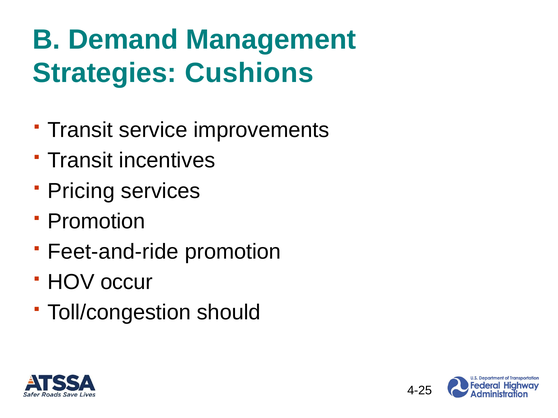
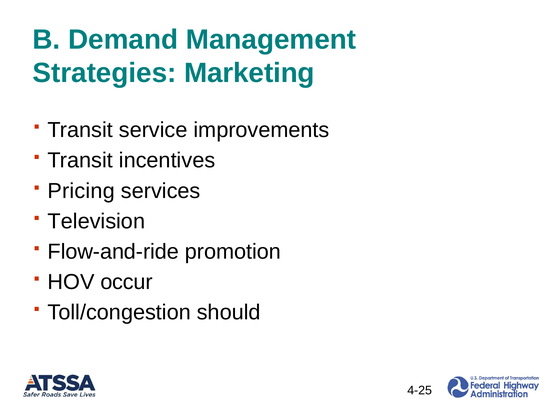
Cushions: Cushions -> Marketing
Promotion at (96, 222): Promotion -> Television
Feet-and-ride: Feet-and-ride -> Flow-and-ride
